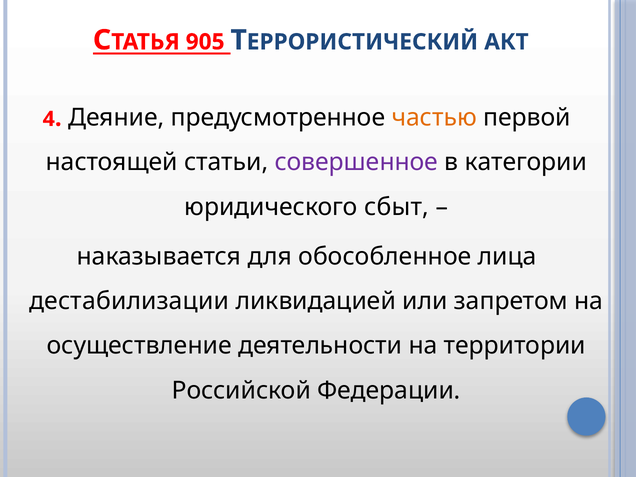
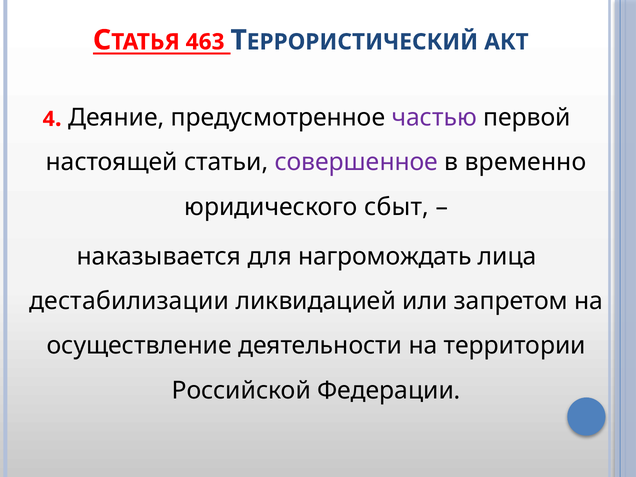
905: 905 -> 463
частью colour: orange -> purple
категории: категории -> временно
обособленное: обособленное -> нагромождать
